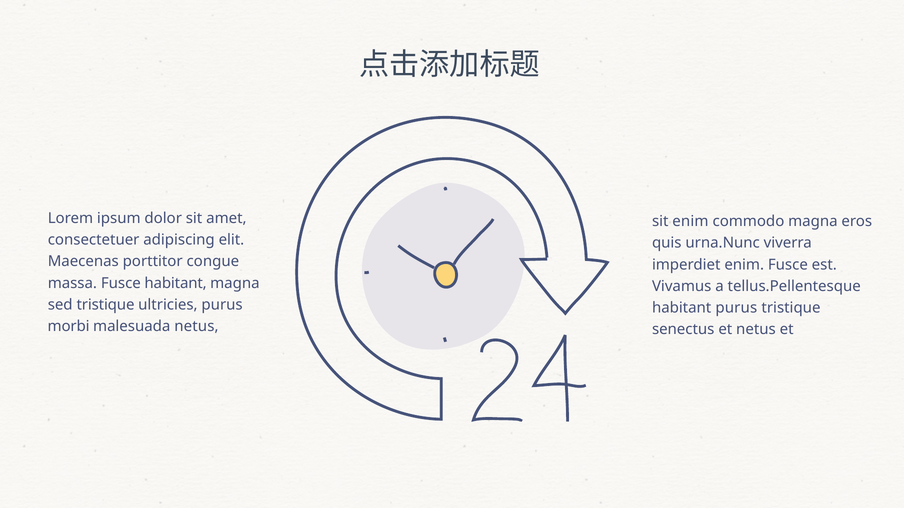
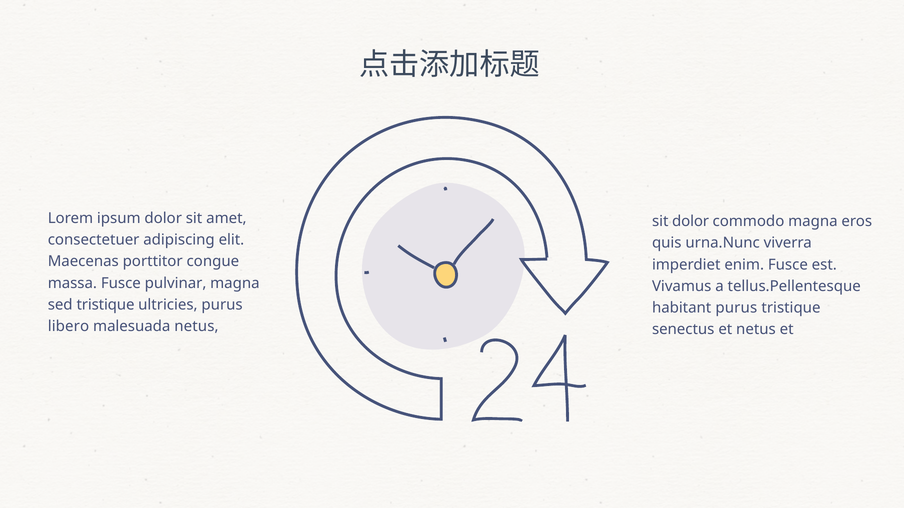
sit enim: enim -> dolor
Fusce habitant: habitant -> pulvinar
morbi: morbi -> libero
